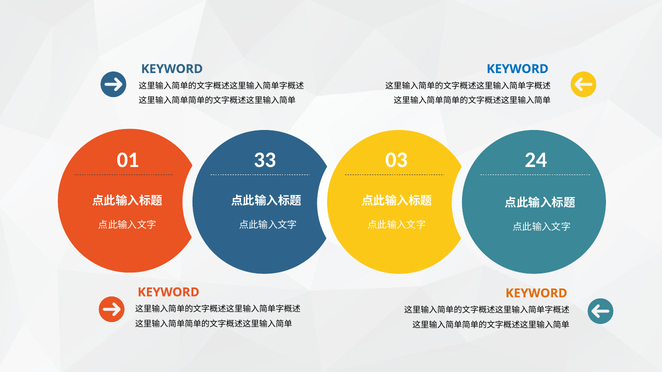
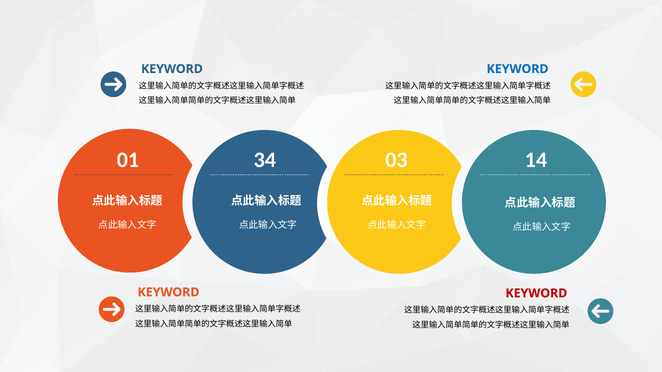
33: 33 -> 34
24: 24 -> 14
KEYWORD at (536, 294) colour: orange -> red
